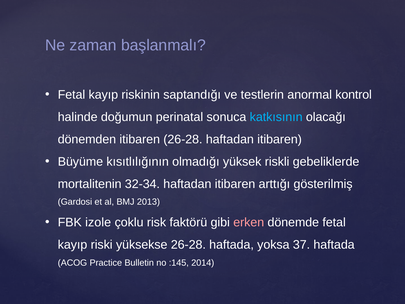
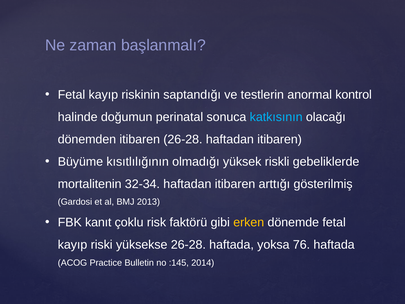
izole: izole -> kanıt
erken colour: pink -> yellow
37: 37 -> 76
